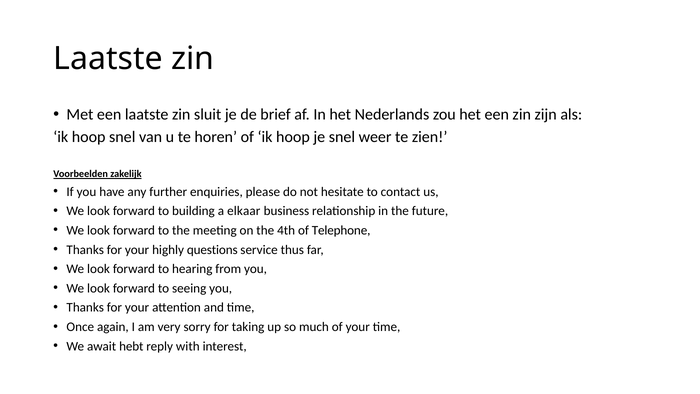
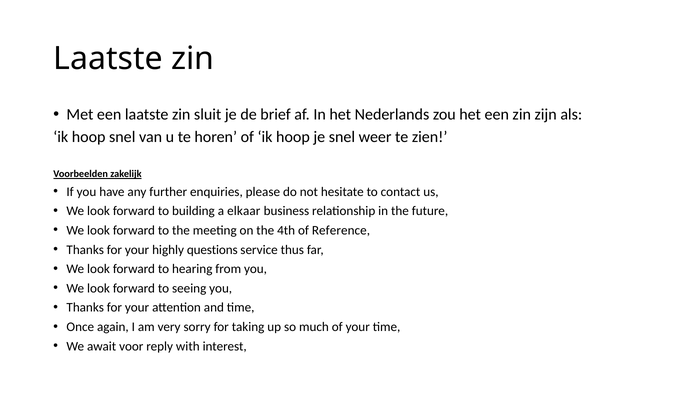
Telephone: Telephone -> Reference
hebt: hebt -> voor
